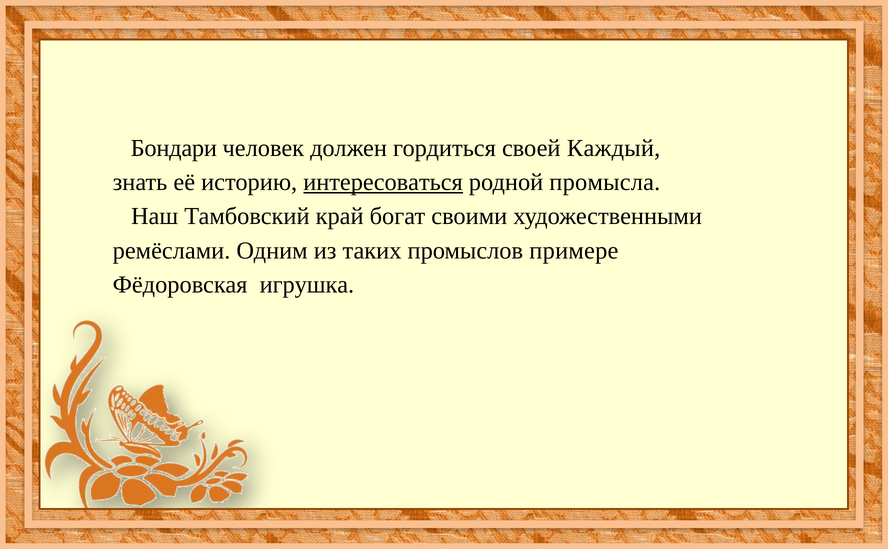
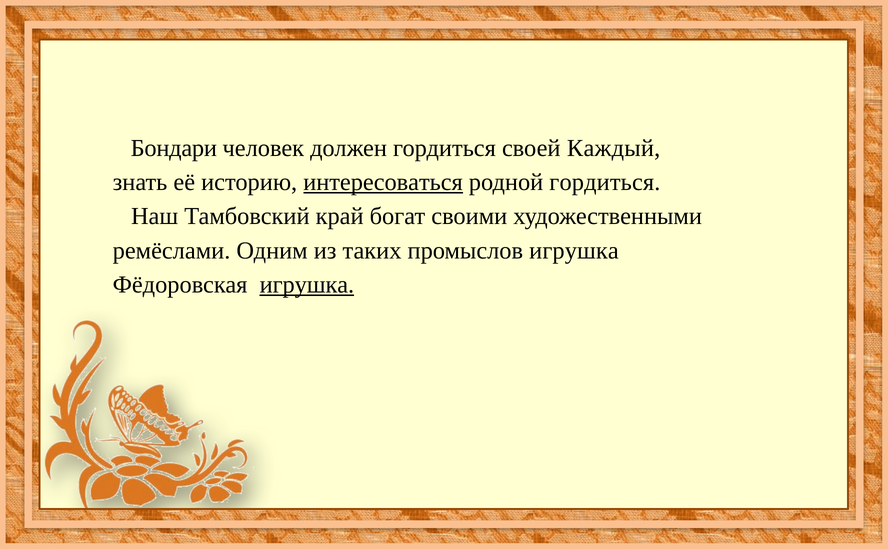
родной промысла: промысла -> гордиться
промыслов примере: примере -> игрушка
игрушка at (307, 285) underline: none -> present
